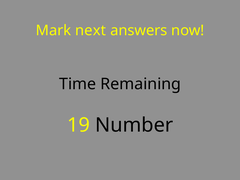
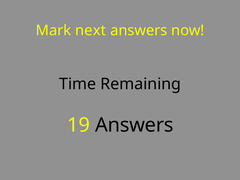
19 Number: Number -> Answers
